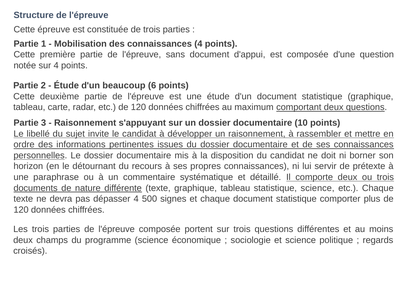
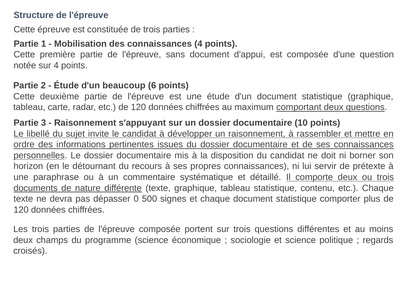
statistique science: science -> contenu
dépasser 4: 4 -> 0
